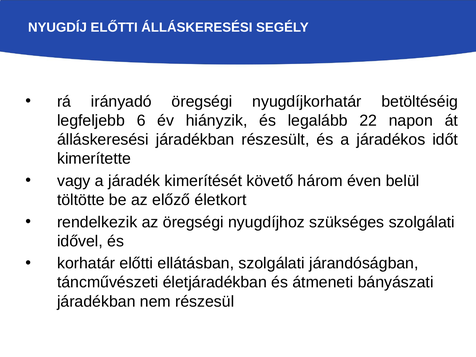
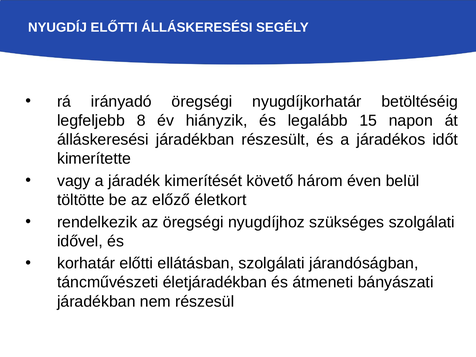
6: 6 -> 8
22: 22 -> 15
